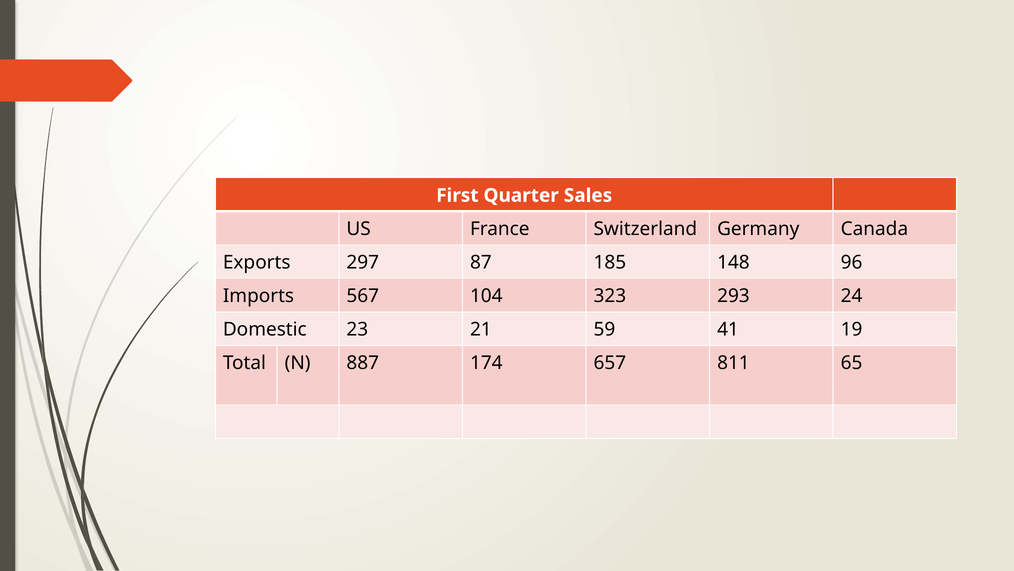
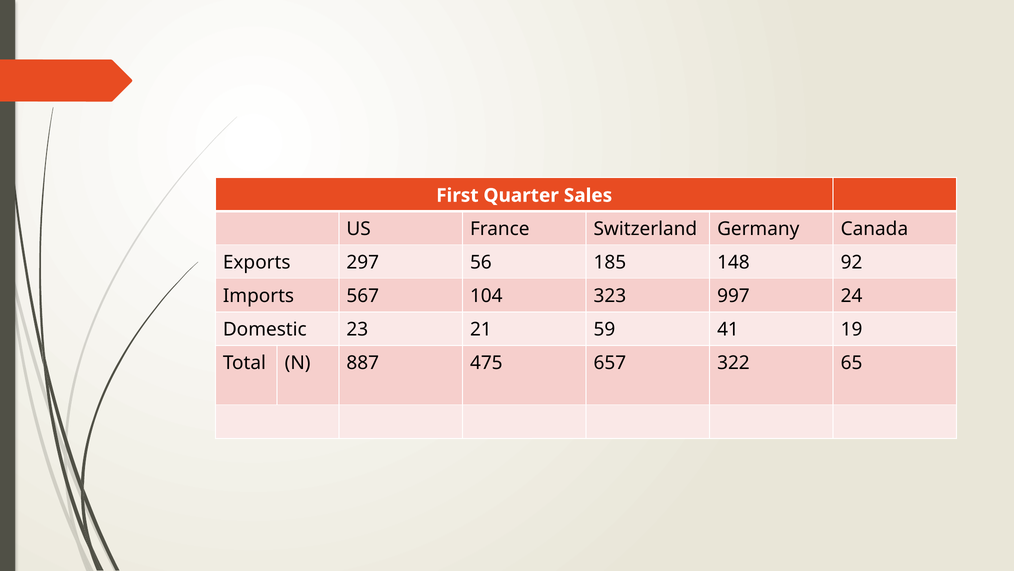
87: 87 -> 56
96: 96 -> 92
293: 293 -> 997
174: 174 -> 475
811: 811 -> 322
